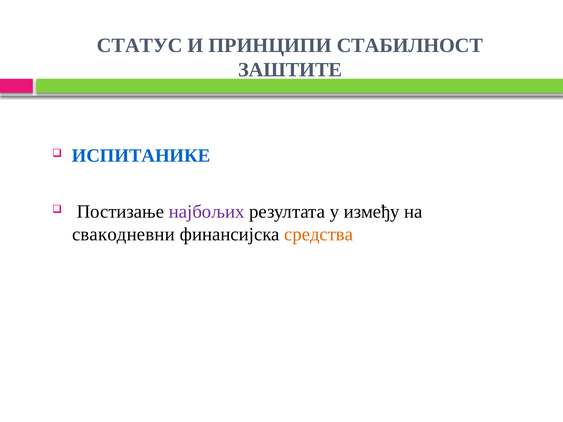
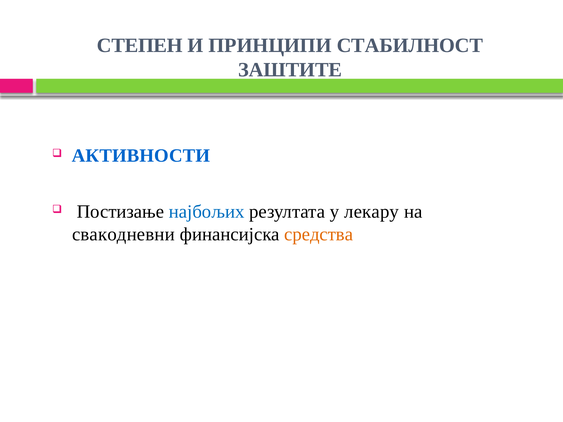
СТАТУС: СТАТУС -> СТЕПЕН
ИСПИТАНИКЕ: ИСПИТАНИКЕ -> АКТИВНОСТИ
најбољих colour: purple -> blue
између: између -> лекару
